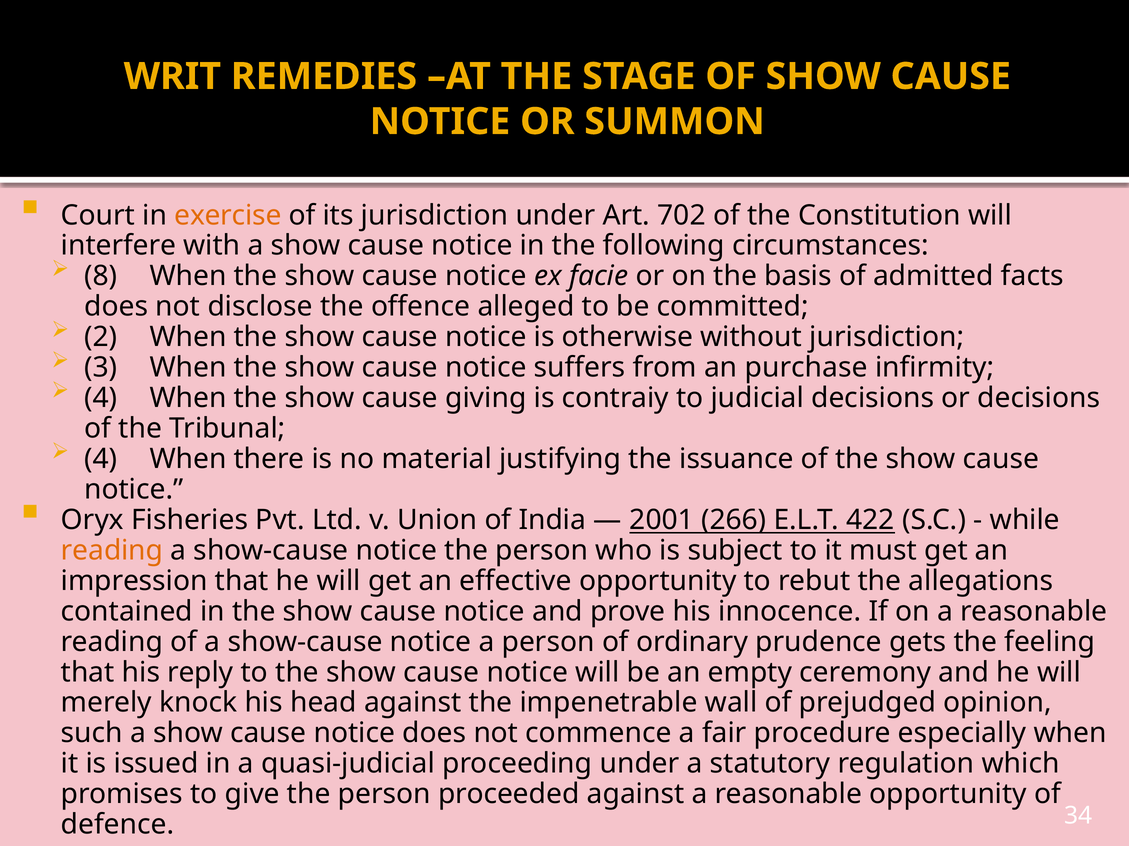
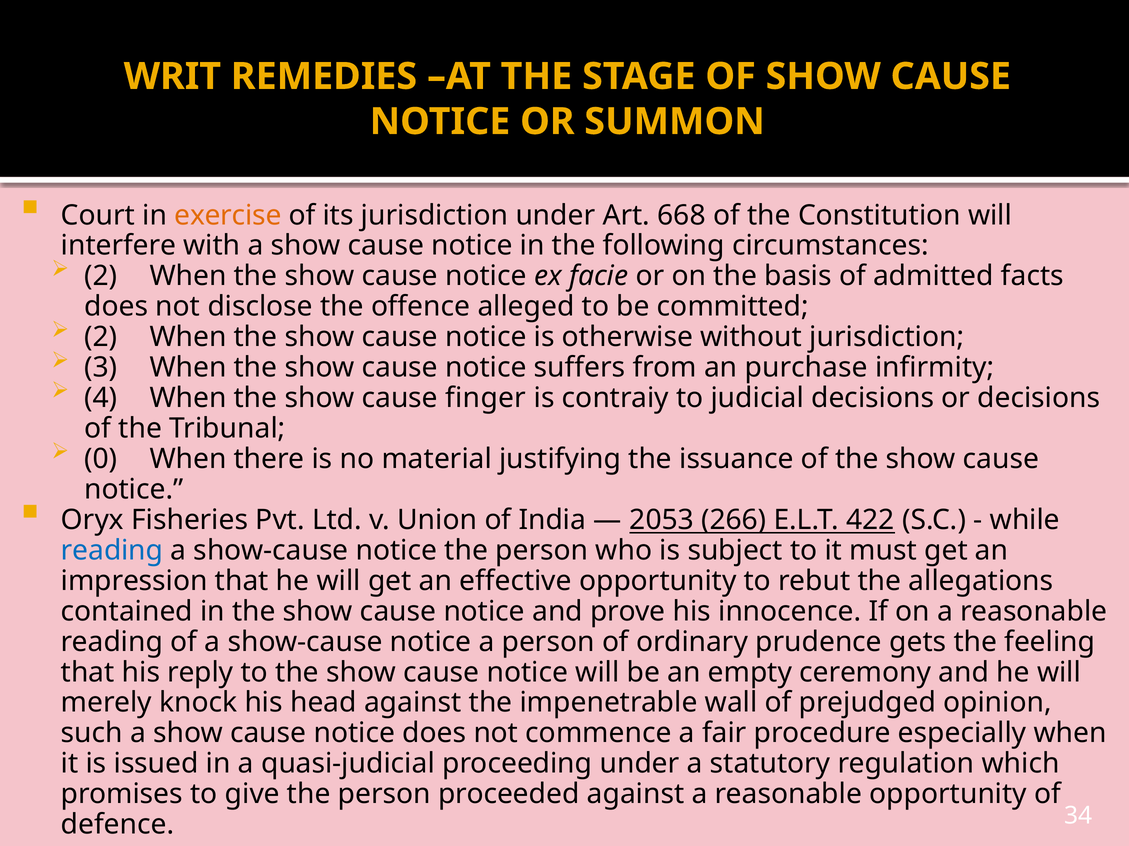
702: 702 -> 668
8 at (101, 276): 8 -> 2
giving: giving -> finger
4 at (101, 459): 4 -> 0
2001: 2001 -> 2053
reading at (112, 551) colour: orange -> blue
